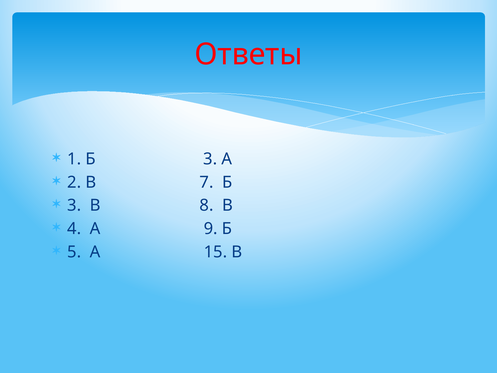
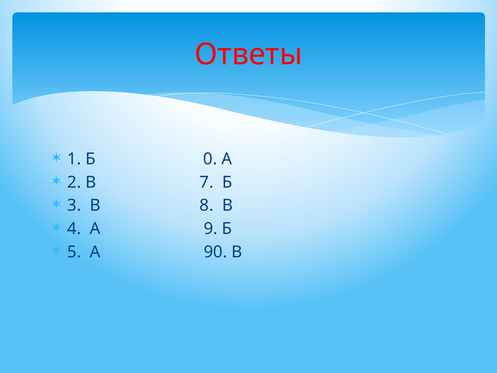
Б 3: 3 -> 0
15: 15 -> 90
